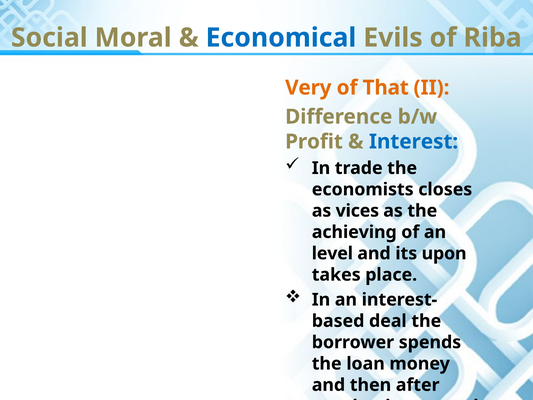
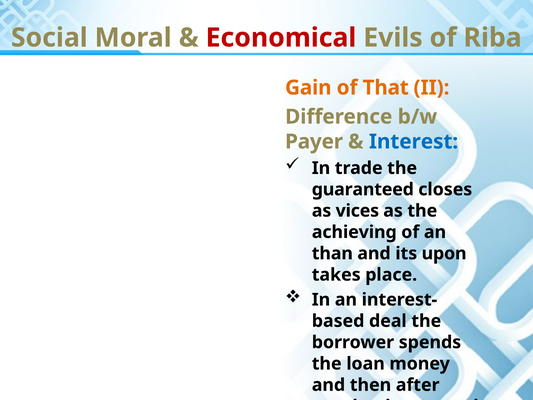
Economical colour: blue -> red
Very: Very -> Gain
Profit: Profit -> Payer
economists: economists -> guaranteed
level: level -> than
